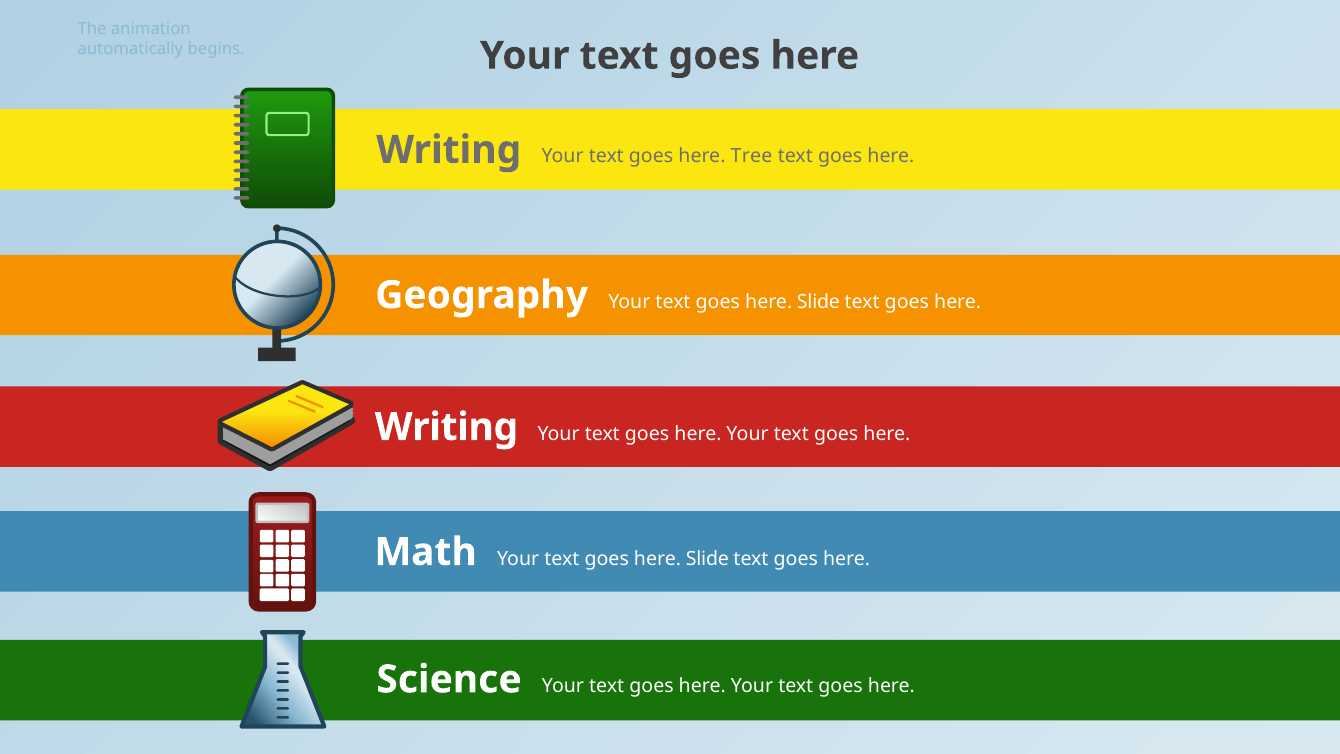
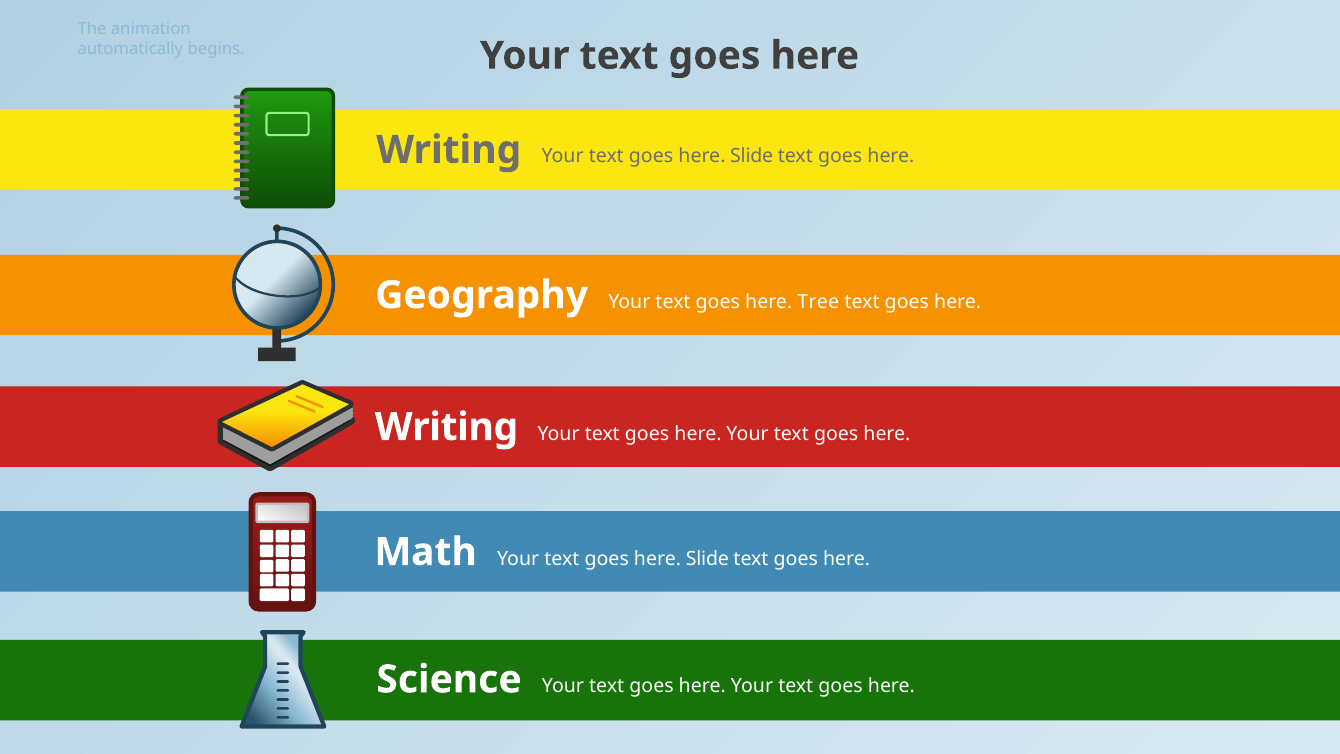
Tree at (751, 156): Tree -> Slide
Slide at (818, 302): Slide -> Tree
